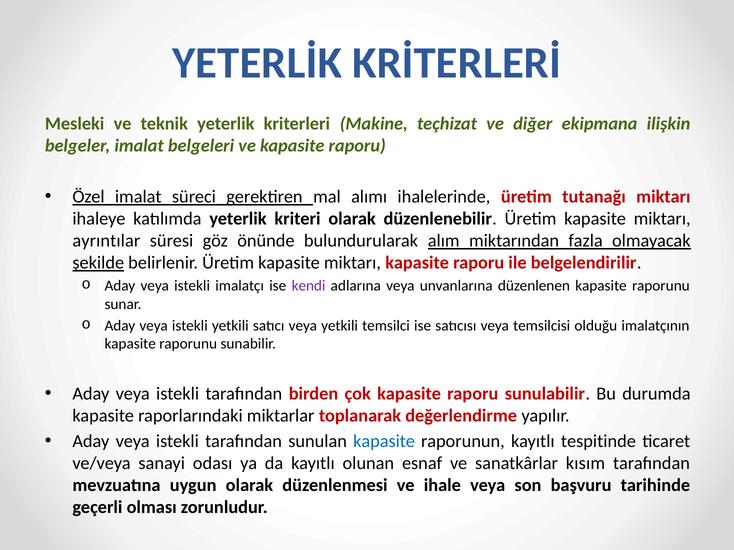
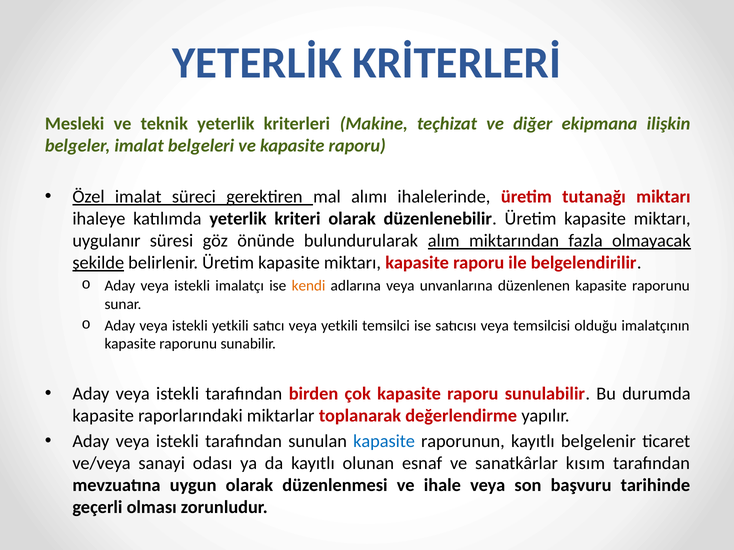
ayrıntılar: ayrıntılar -> uygulanır
kendi colour: purple -> orange
tespitinde: tespitinde -> belgelenir
